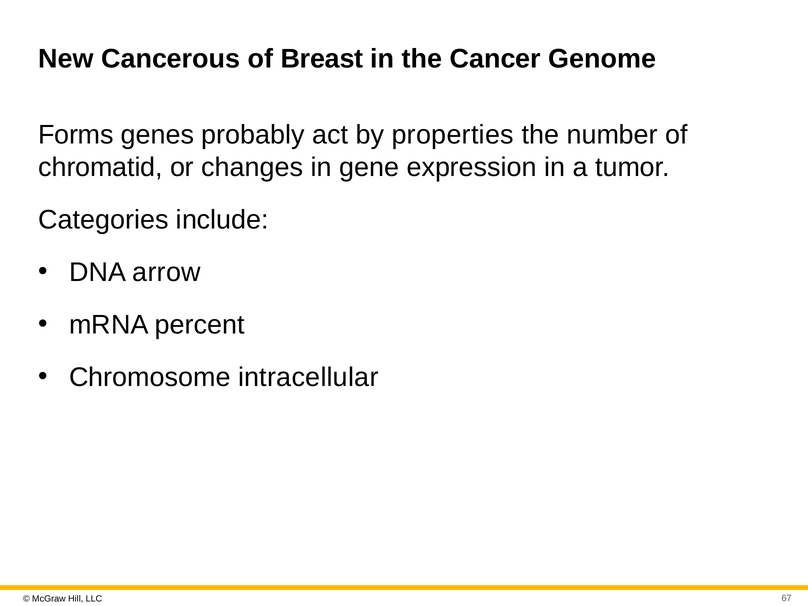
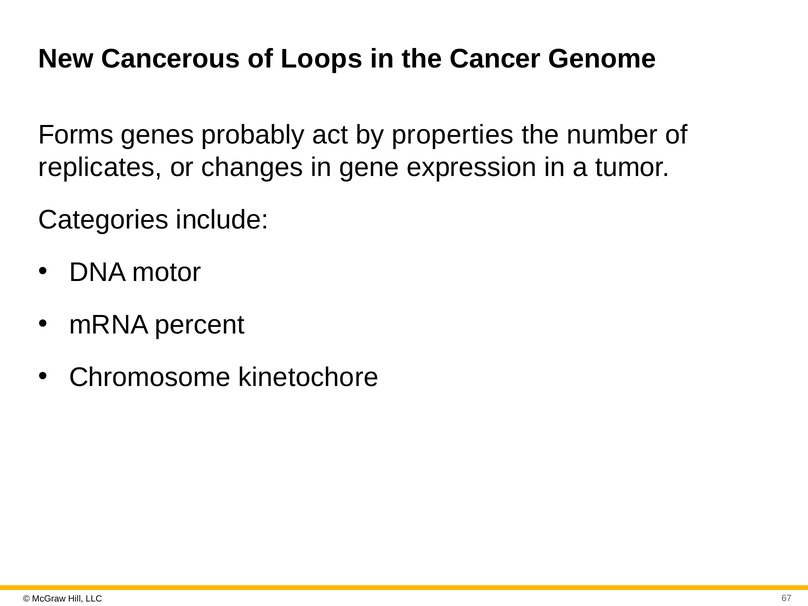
Breast: Breast -> Loops
chromatid: chromatid -> replicates
arrow: arrow -> motor
intracellular: intracellular -> kinetochore
